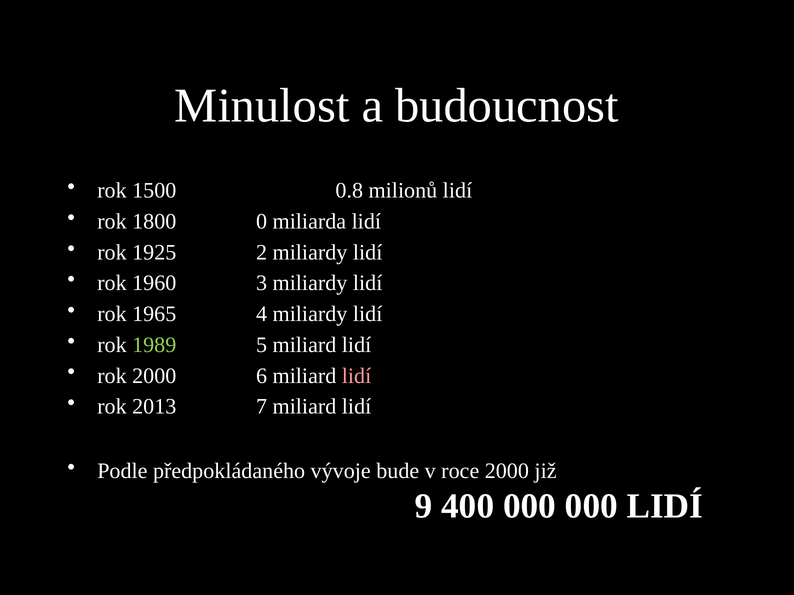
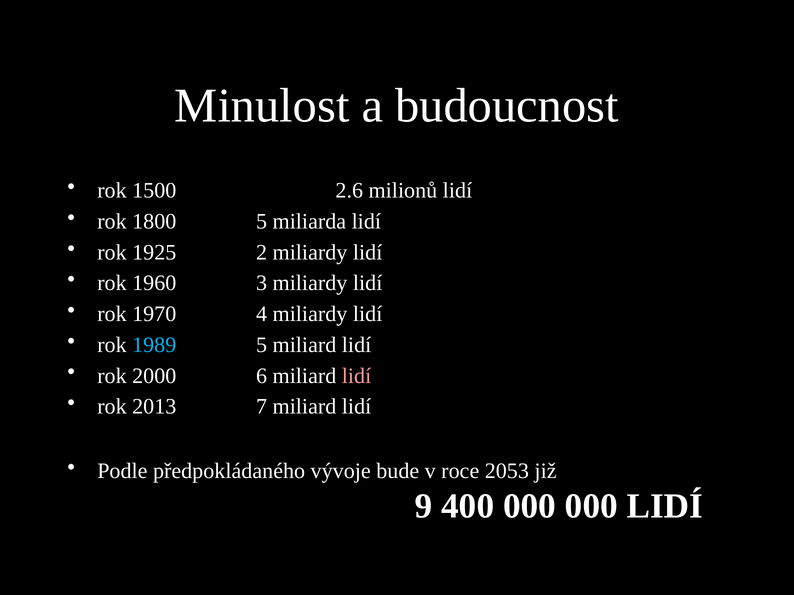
0.8: 0.8 -> 2.6
1800 0: 0 -> 5
1965: 1965 -> 1970
1989 colour: light green -> light blue
roce 2000: 2000 -> 2053
